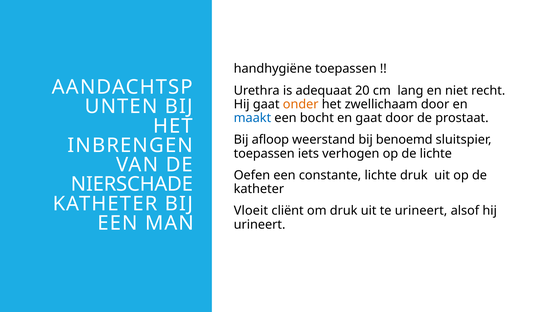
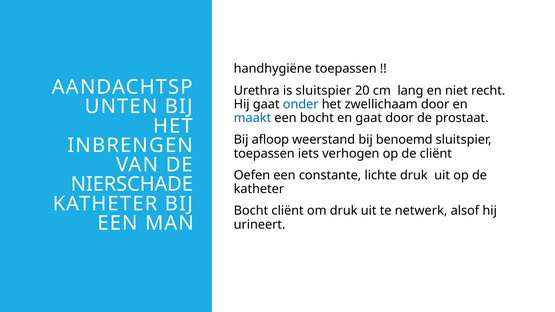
is adequaat: adequaat -> sluitspier
onder colour: orange -> blue
de lichte: lichte -> cliënt
Vloeit at (251, 211): Vloeit -> Bocht
te urineert: urineert -> netwerk
